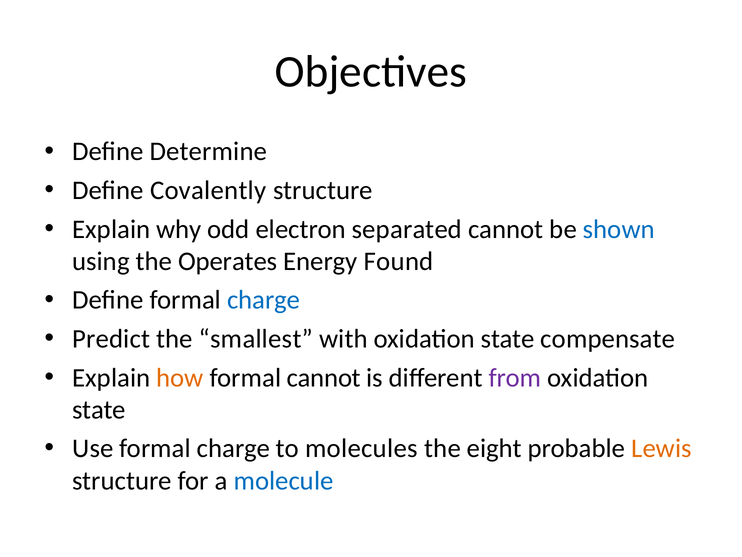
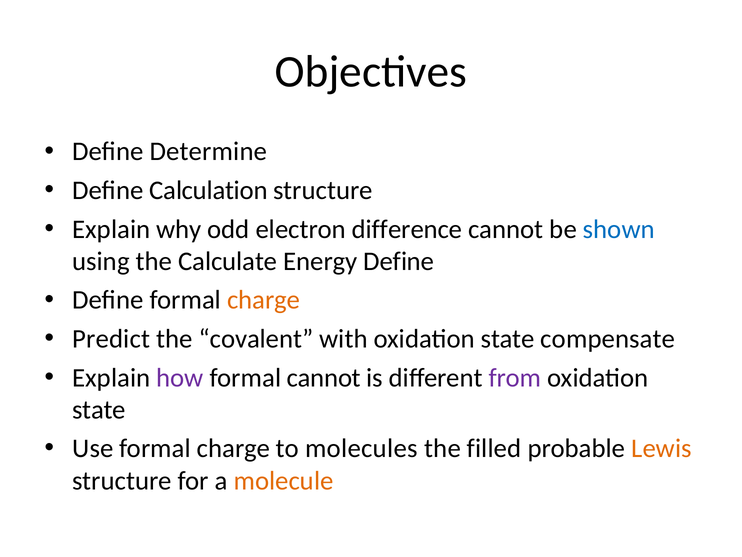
Covalently: Covalently -> Calculation
separated: separated -> difference
Operates: Operates -> Calculate
Energy Found: Found -> Define
charge at (264, 300) colour: blue -> orange
smallest: smallest -> covalent
how colour: orange -> purple
eight: eight -> filled
molecule colour: blue -> orange
